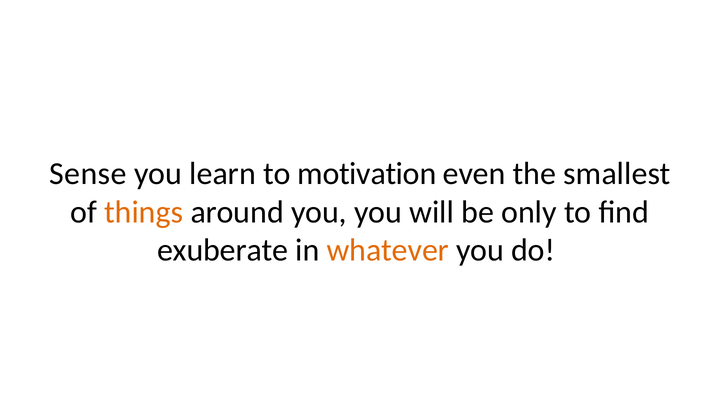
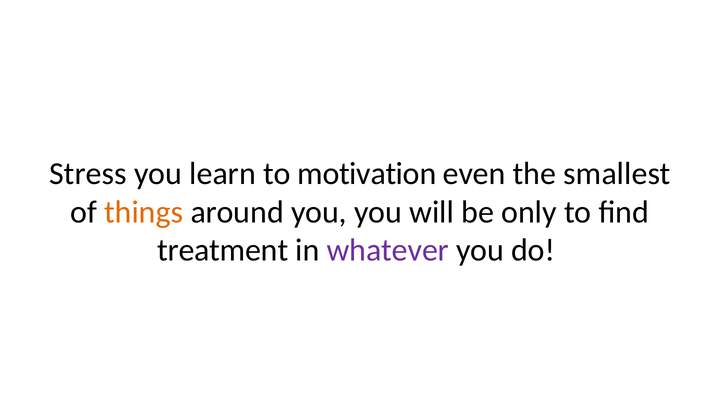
Sense: Sense -> Stress
exuberate: exuberate -> treatment
whatever colour: orange -> purple
